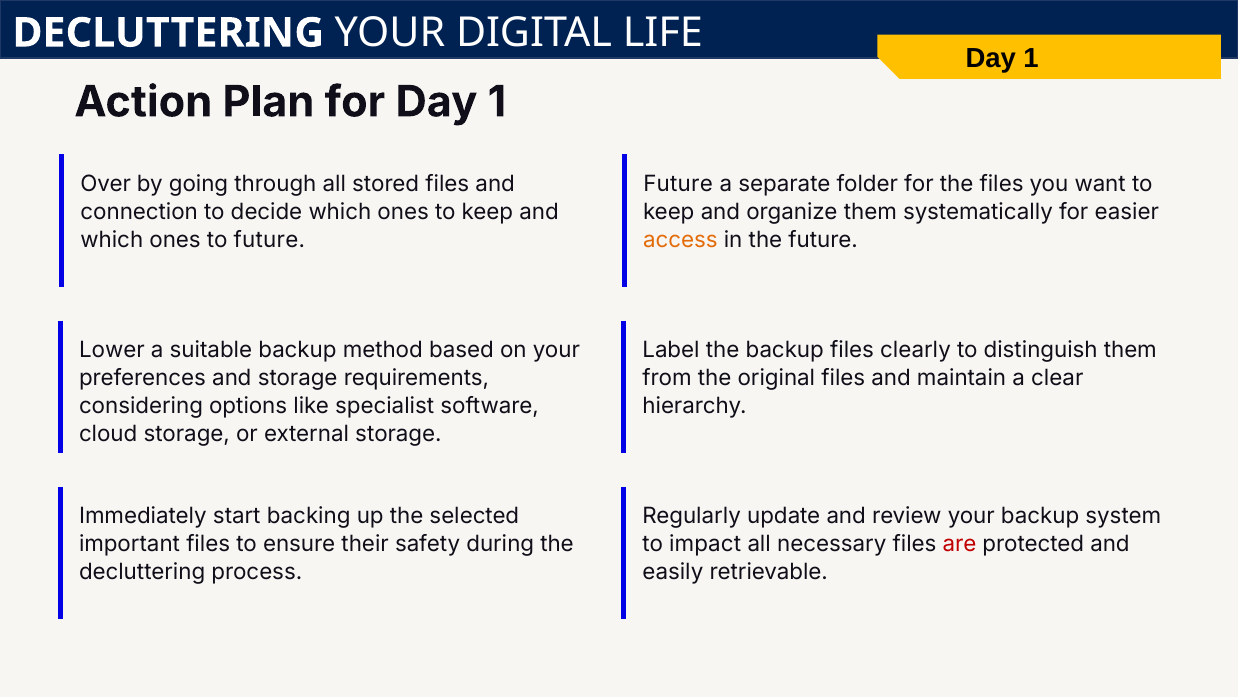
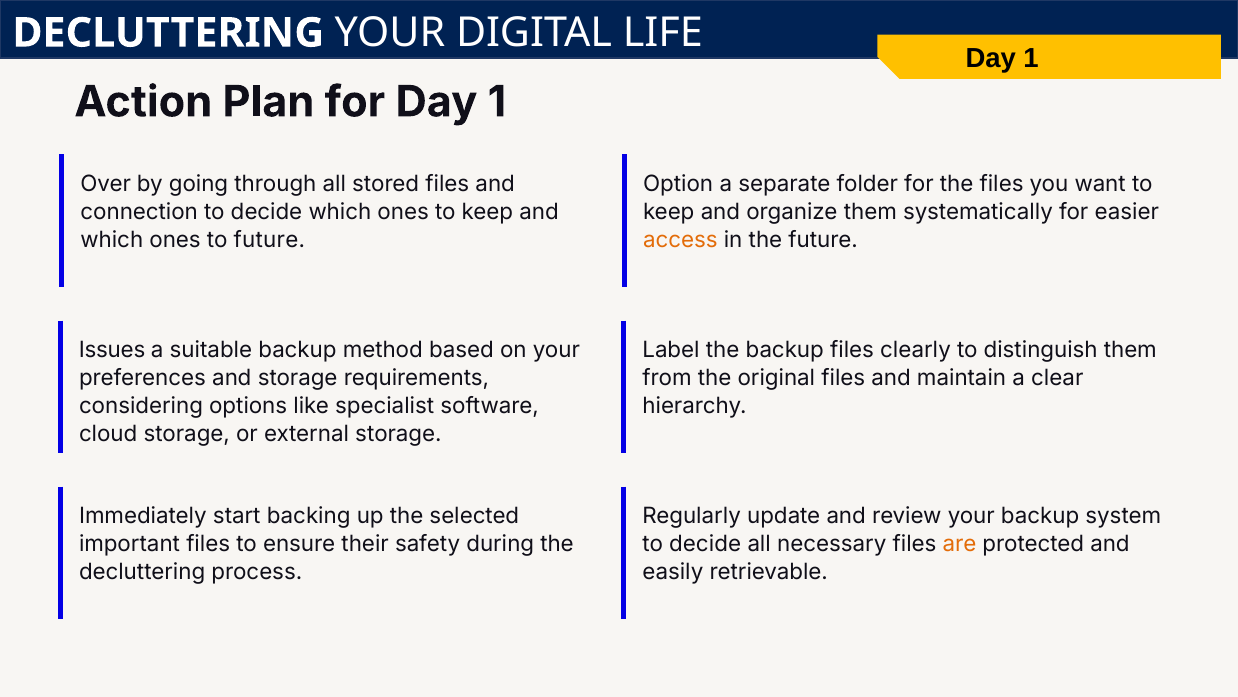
Future at (678, 184): Future -> Option
Lower: Lower -> Issues
impact at (705, 544): impact -> decide
are colour: red -> orange
